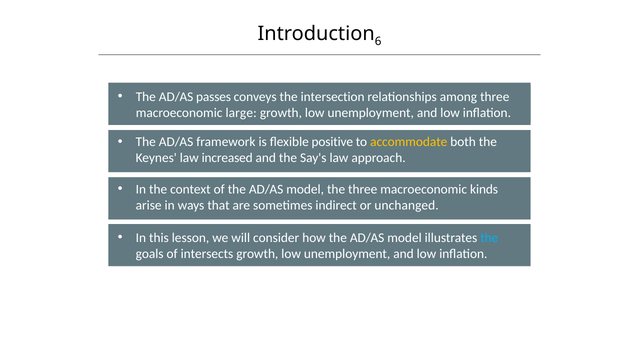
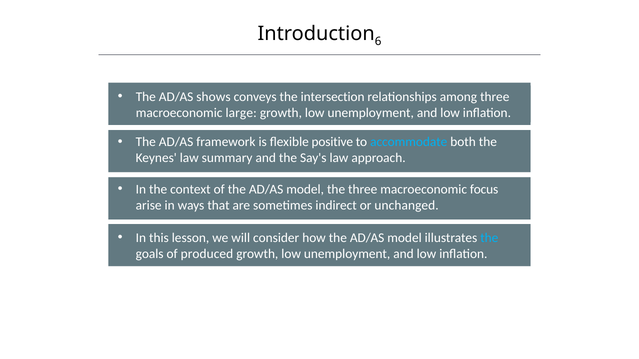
passes: passes -> shows
accommodate colour: yellow -> light blue
increased: increased -> summary
kinds: kinds -> focus
intersects: intersects -> produced
